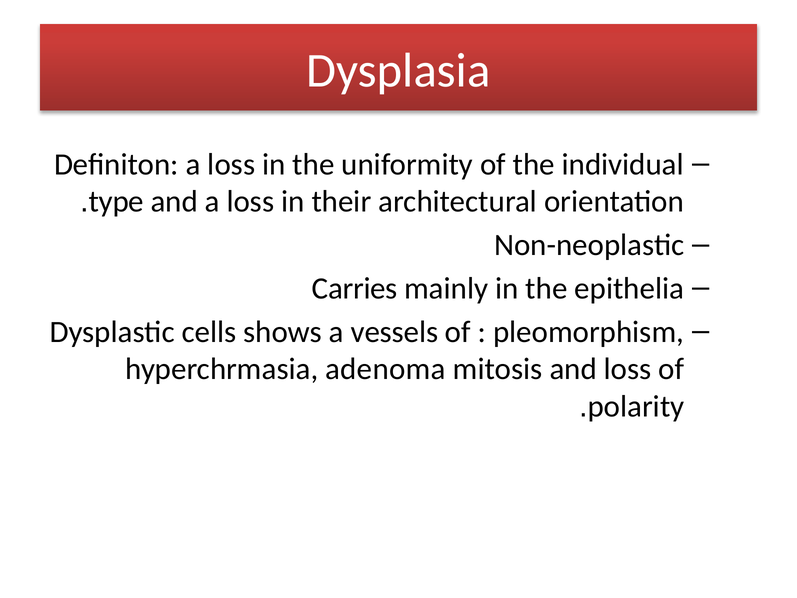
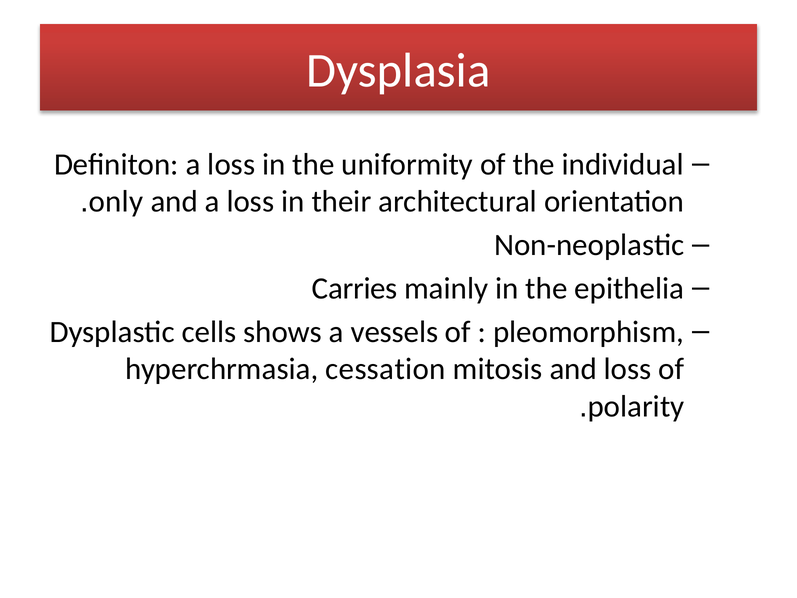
type: type -> only
adenoma: adenoma -> cessation
